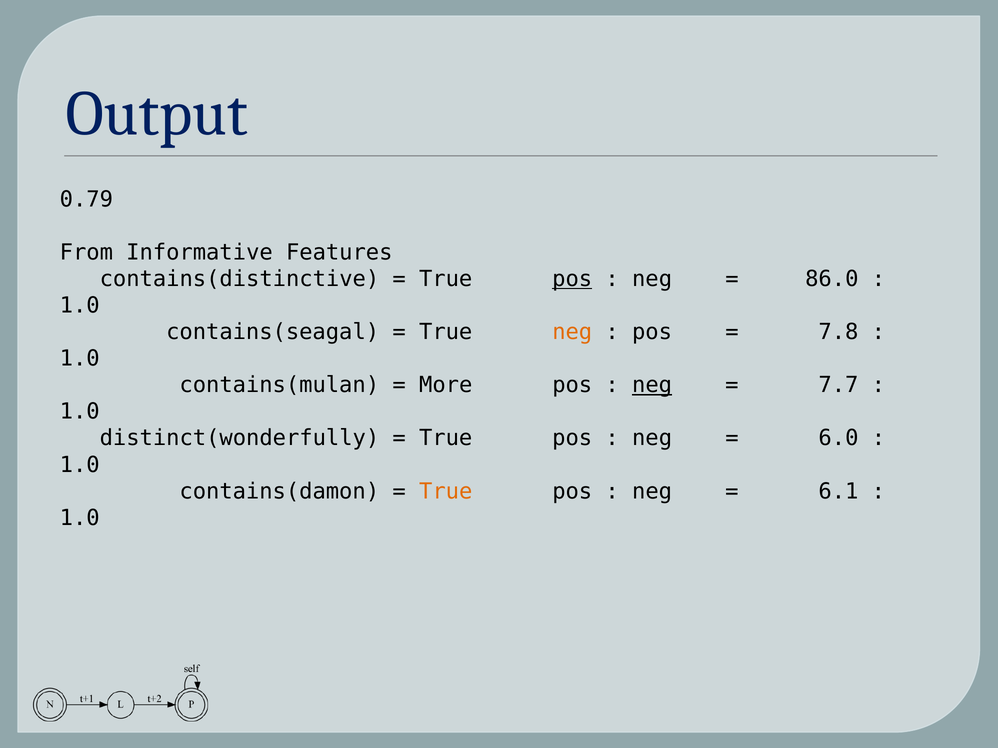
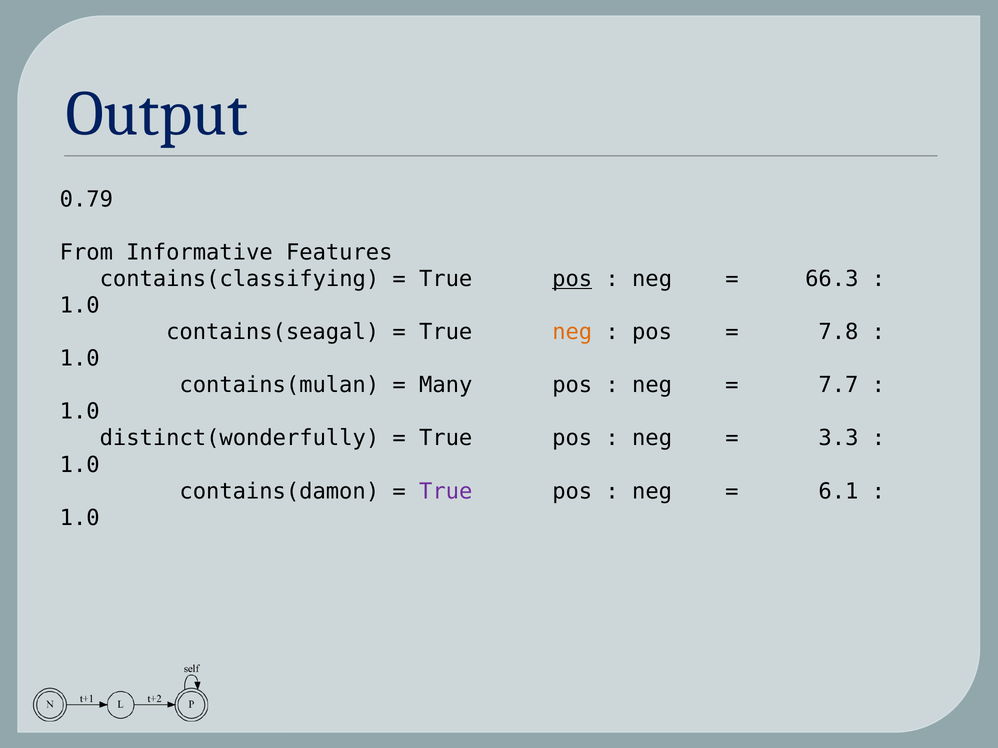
contains(distinctive: contains(distinctive -> contains(classifying
86.0: 86.0 -> 66.3
More: More -> Many
neg at (652, 385) underline: present -> none
6.0: 6.0 -> 3.3
True at (446, 492) colour: orange -> purple
